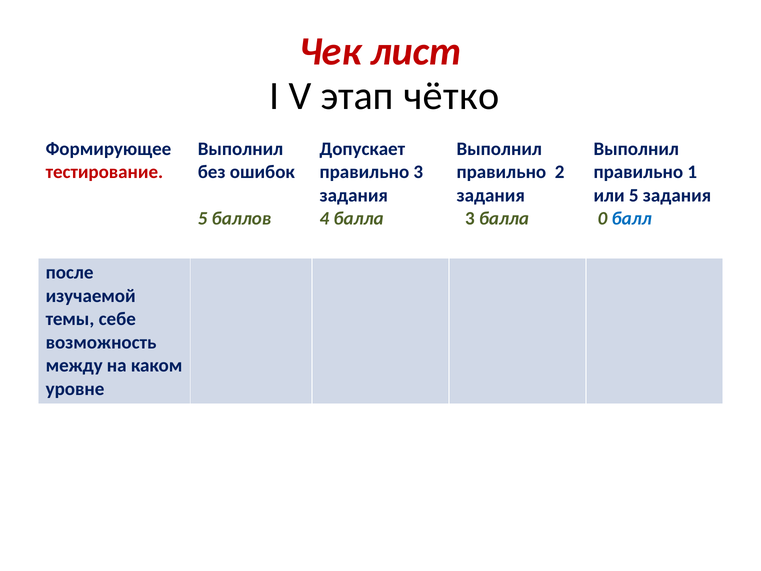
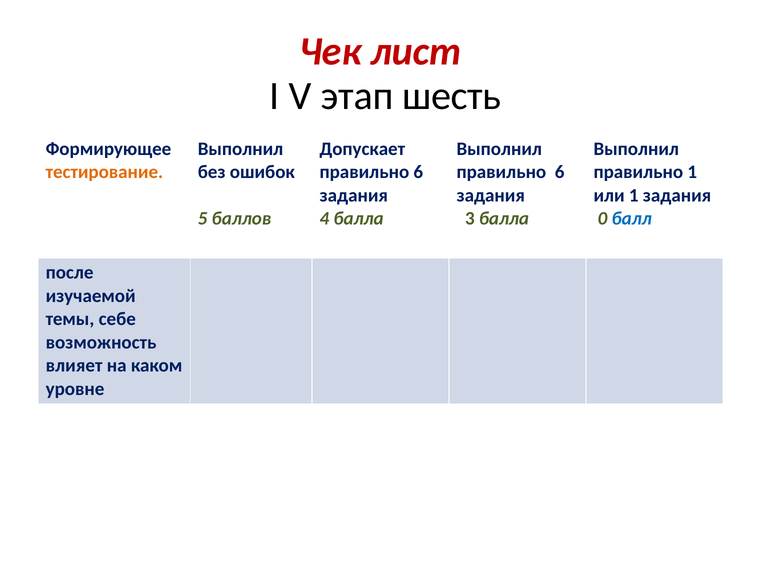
чётко: чётко -> шесть
тестирование colour: red -> orange
3 at (418, 172): 3 -> 6
2 at (560, 172): 2 -> 6
или 5: 5 -> 1
между: между -> влияет
